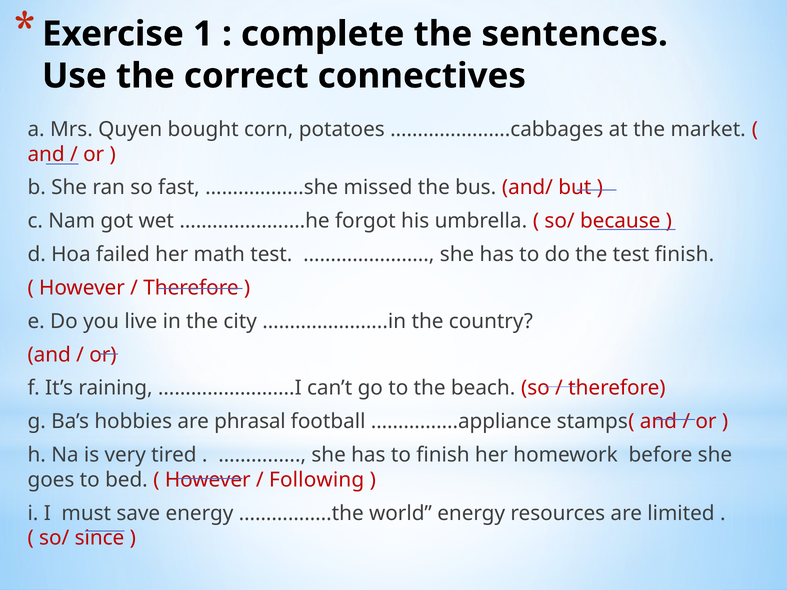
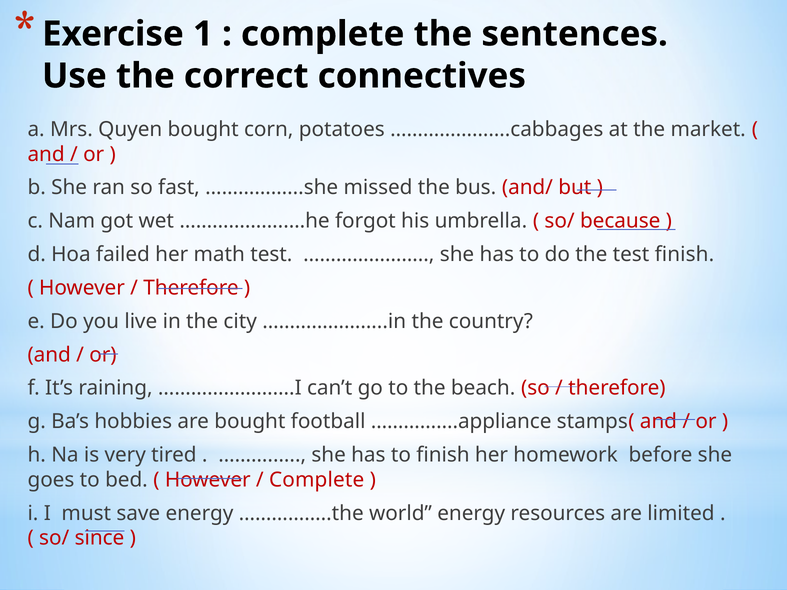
are phrasal: phrasal -> bought
Following at (317, 480): Following -> Complete
